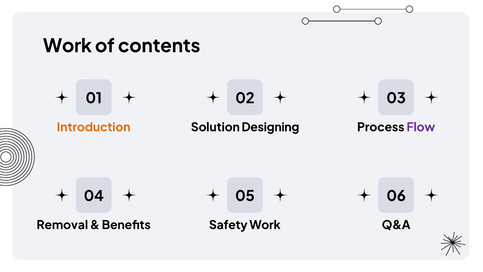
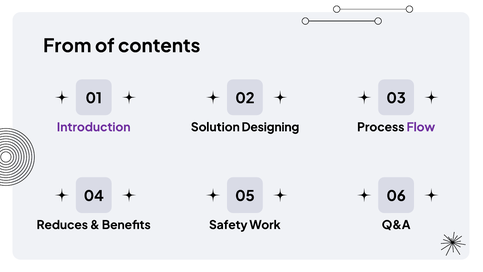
Work at (67, 46): Work -> From
Introduction colour: orange -> purple
Removal: Removal -> Reduces
